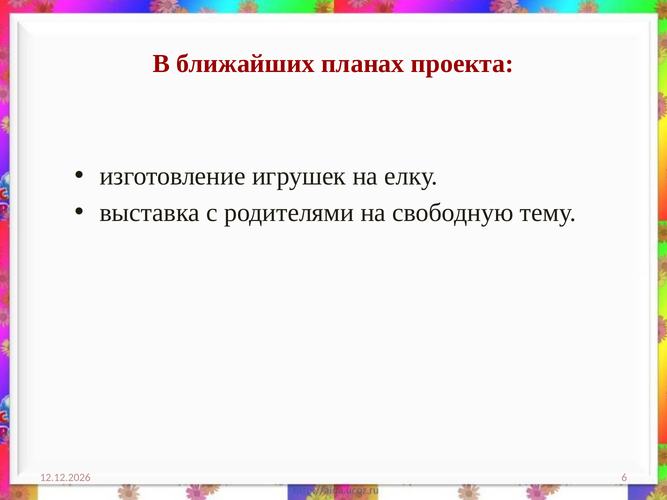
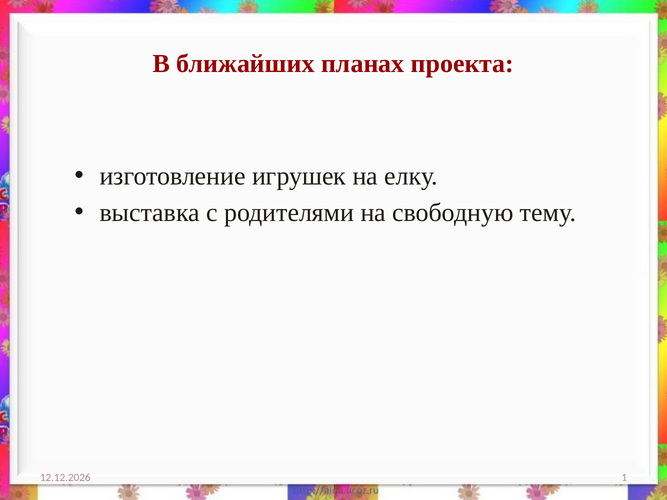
6: 6 -> 1
